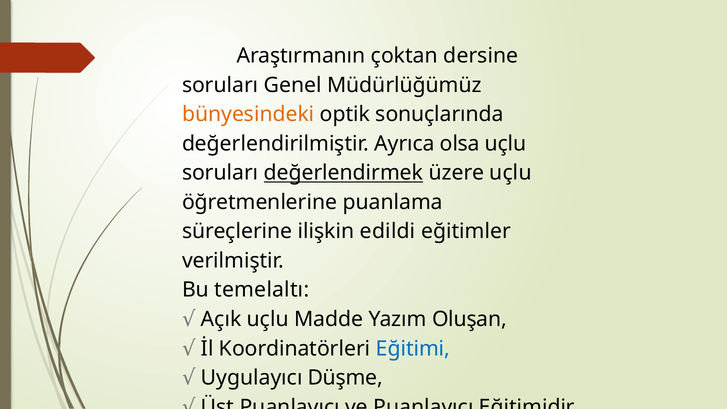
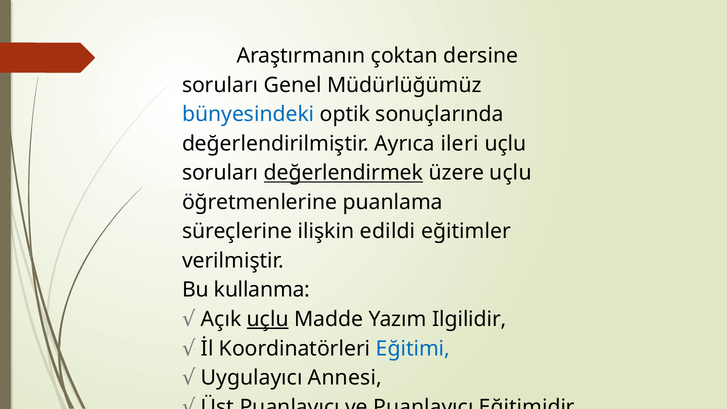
bünyesindeki colour: orange -> blue
olsa: olsa -> ileri
temelaltı: temelaltı -> kullanma
uçlu at (268, 319) underline: none -> present
Oluşan: Oluşan -> Ilgilidir
Düşme: Düşme -> Annesi
